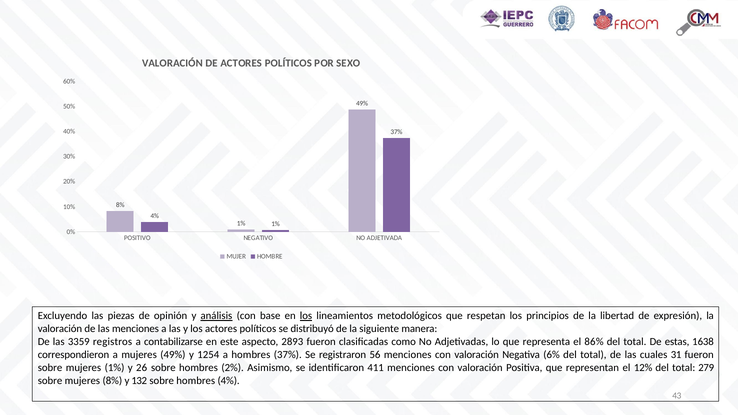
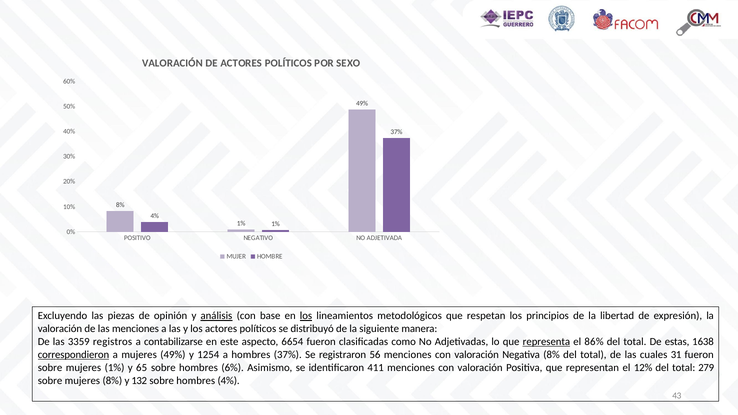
2893: 2893 -> 6654
representa underline: none -> present
correspondieron underline: none -> present
Negativa 6%: 6% -> 8%
26: 26 -> 65
2%: 2% -> 6%
